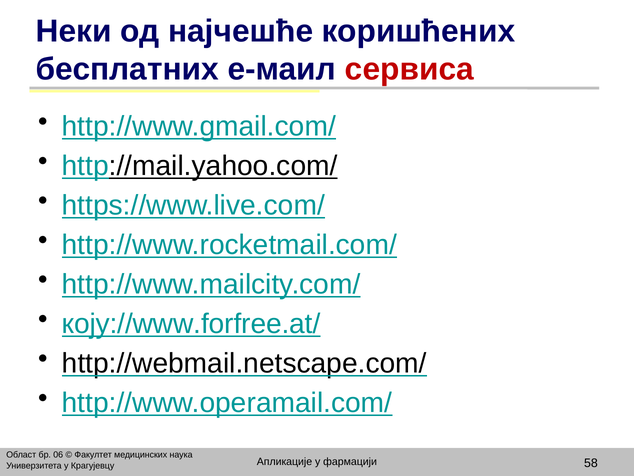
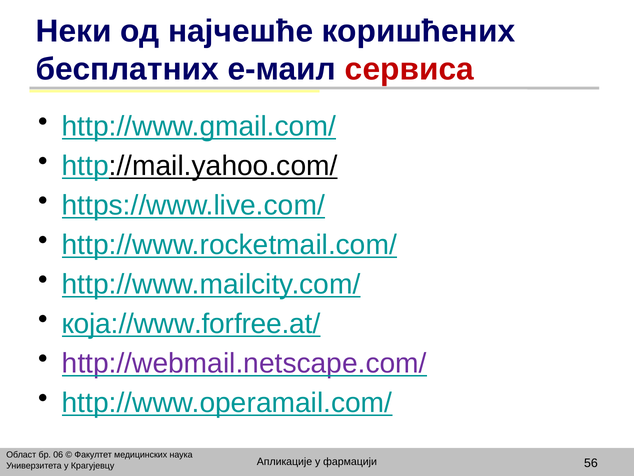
коју://www.forfree.at/: коју://www.forfree.at/ -> која://www.forfree.at/
http://webmail.netscape.com/ colour: black -> purple
58: 58 -> 56
